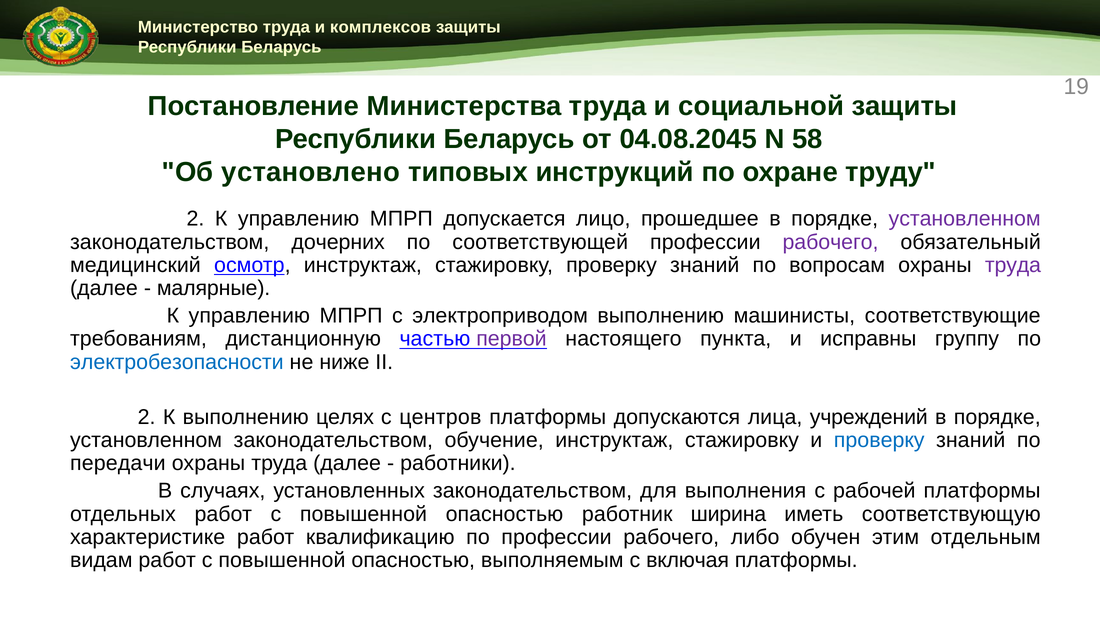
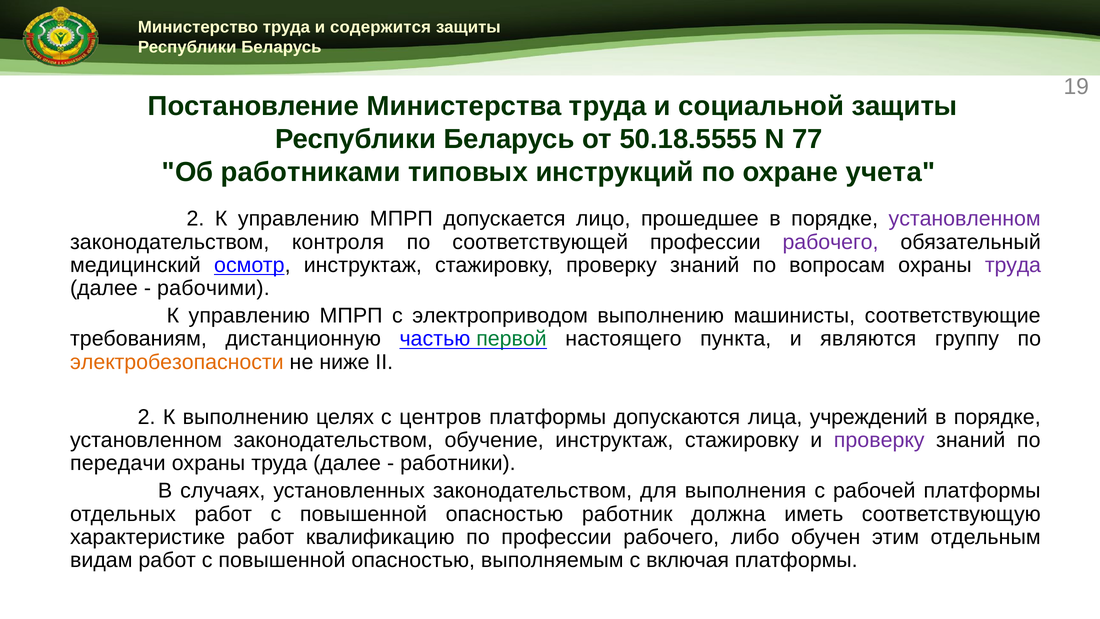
комплексов: комплексов -> содержится
04.08.2045: 04.08.2045 -> 50.18.5555
58: 58 -> 77
установлено: установлено -> работниками
труду: труду -> учета
дочерних: дочерних -> контроля
малярные: малярные -> рабочими
первой colour: purple -> green
исправны: исправны -> являются
электробезопасности colour: blue -> orange
проверку at (879, 440) colour: blue -> purple
ширина: ширина -> должна
